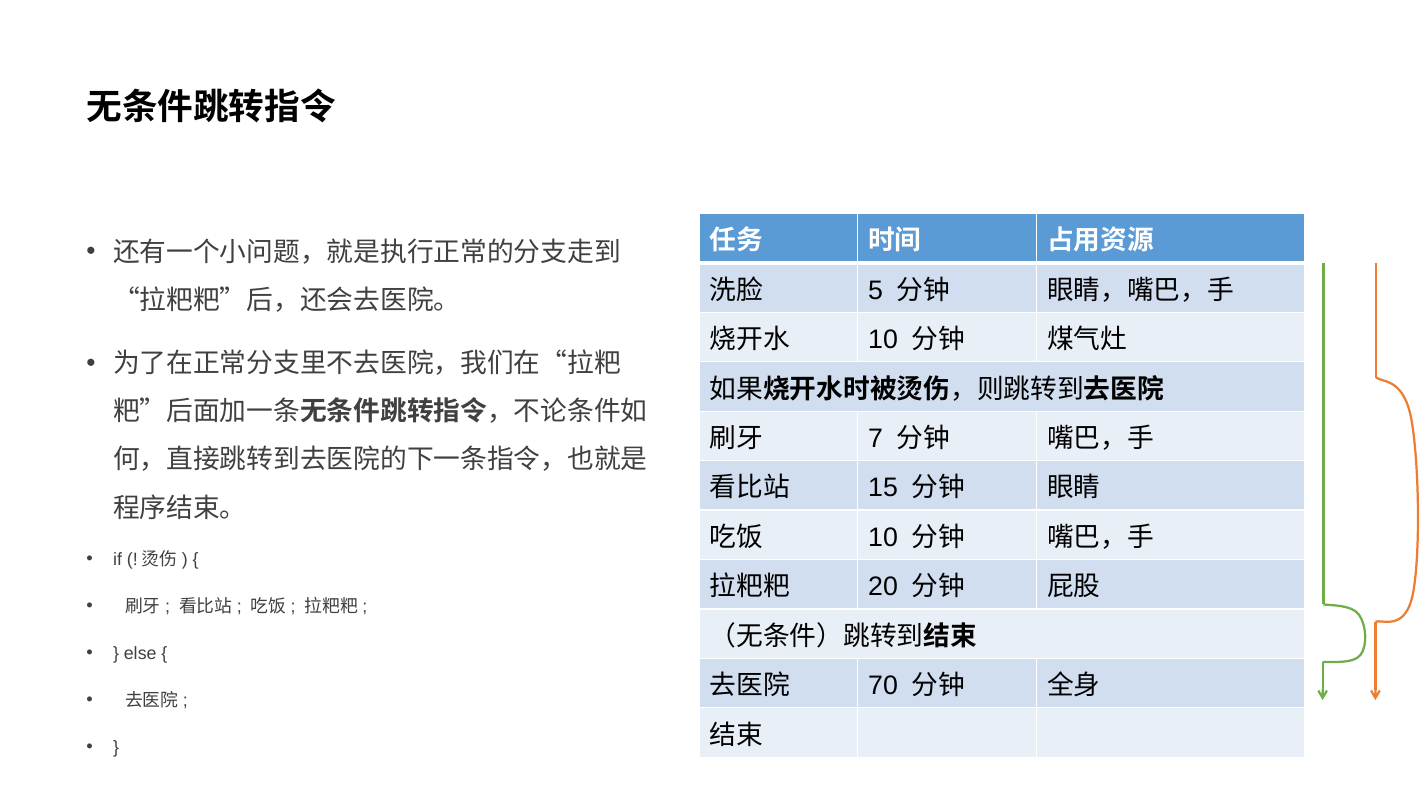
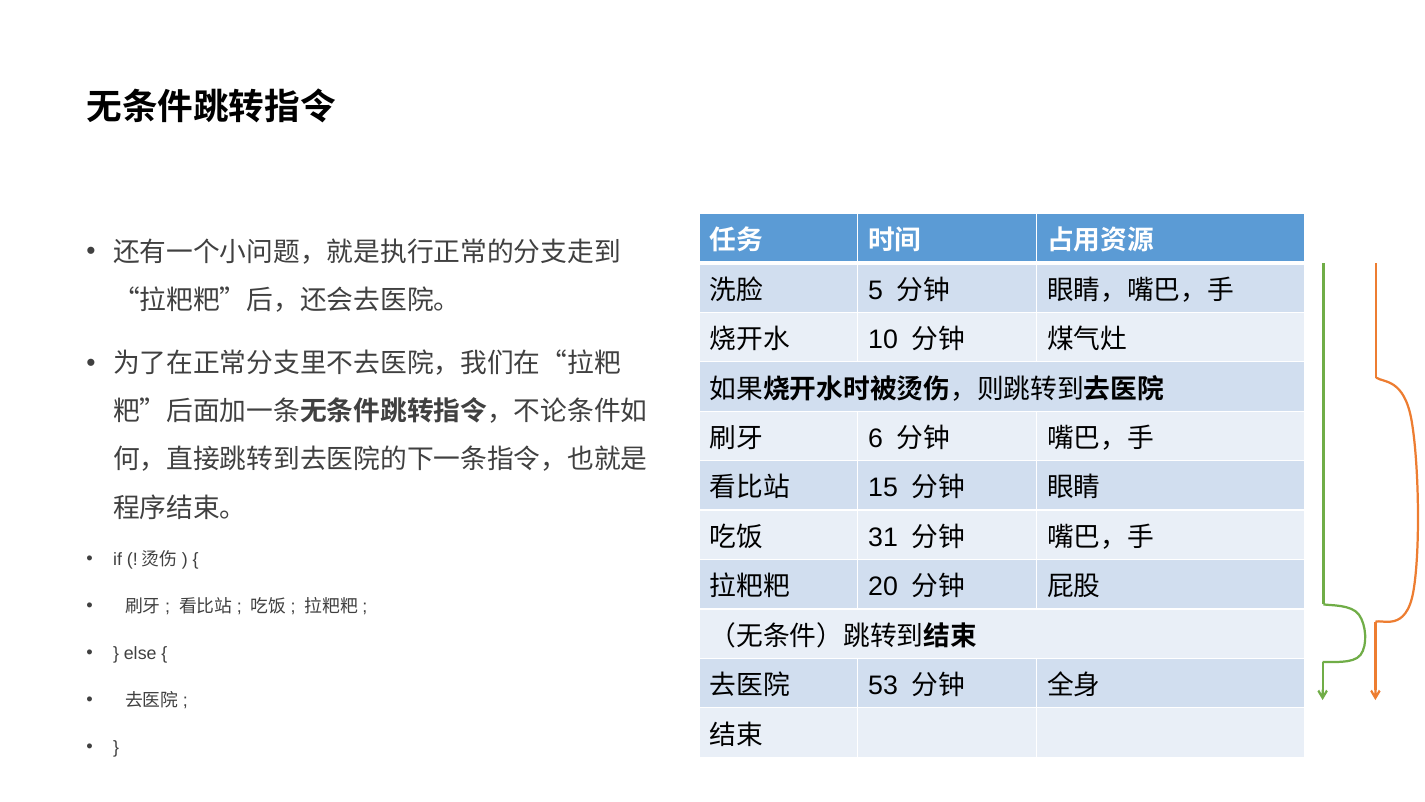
7: 7 -> 6
10 at (883, 537): 10 -> 31
70: 70 -> 53
